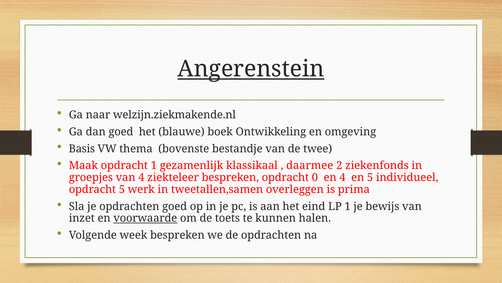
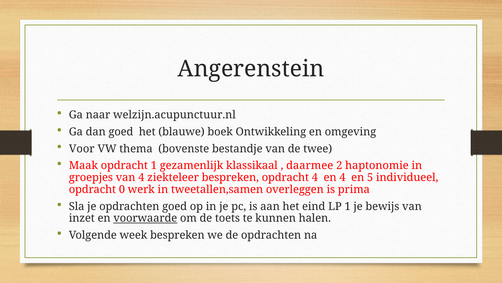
Angerenstein underline: present -> none
welzijn.ziekmakende.nl: welzijn.ziekmakende.nl -> welzijn.acupunctuur.nl
Basis: Basis -> Voor
ziekenfonds: ziekenfonds -> haptonomie
opdracht 0: 0 -> 4
opdracht 5: 5 -> 0
